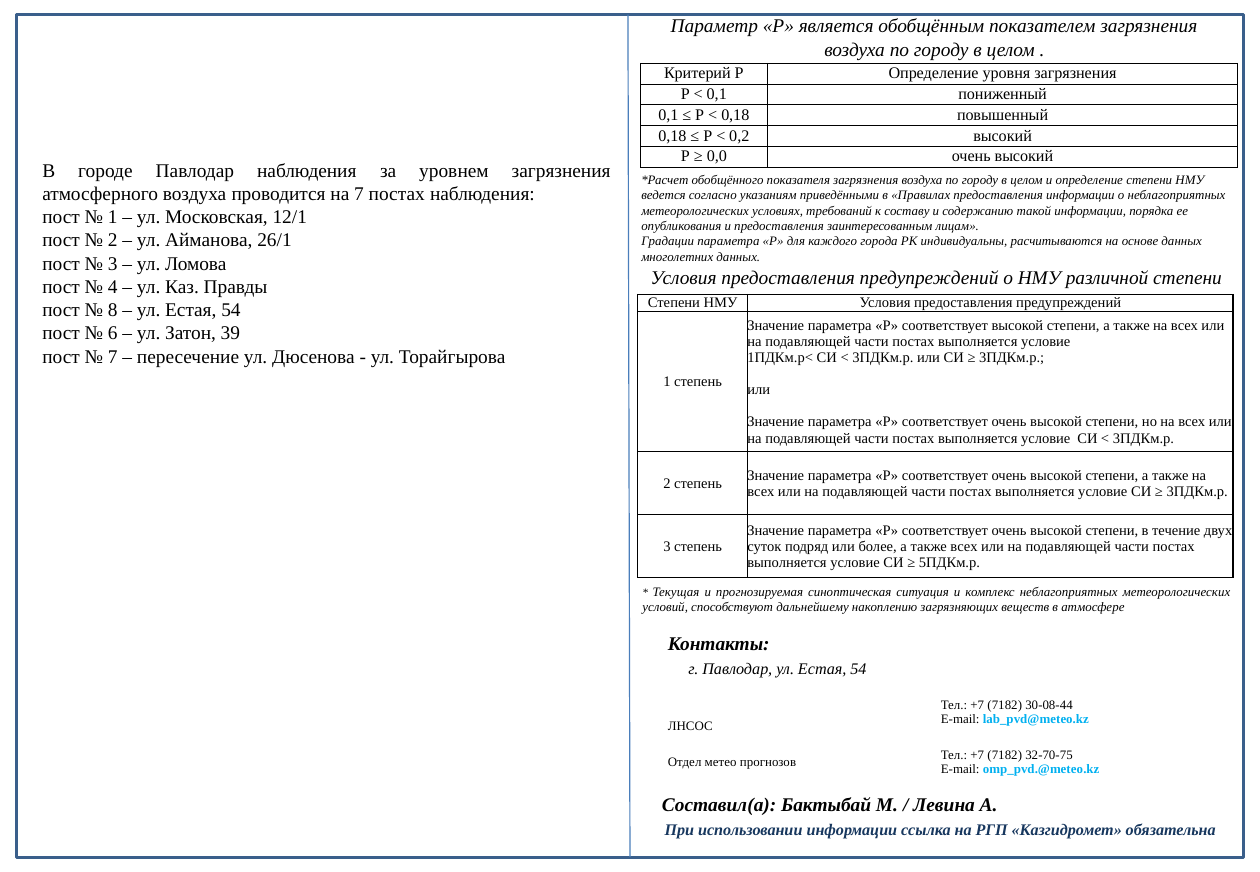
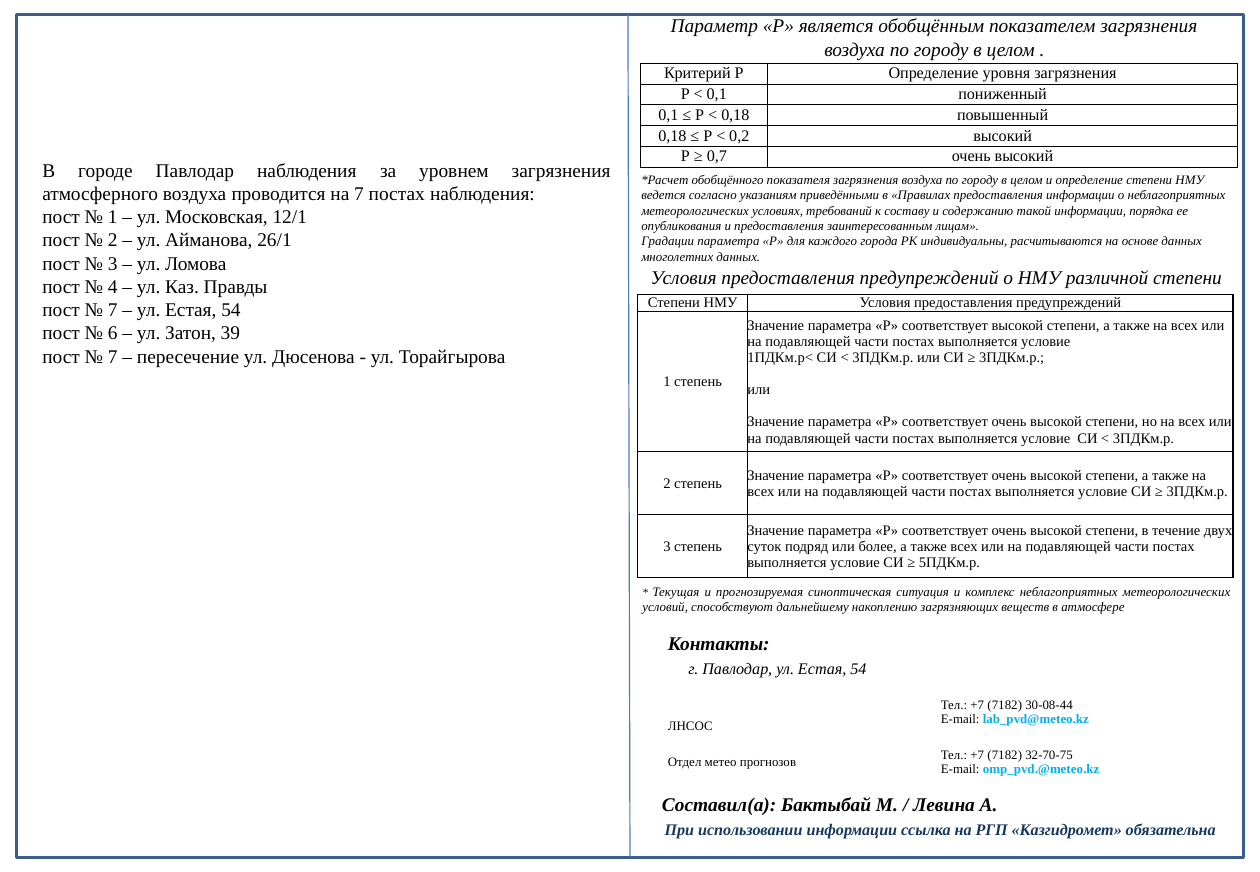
0,0: 0,0 -> 0,7
8 at (113, 310): 8 -> 7
